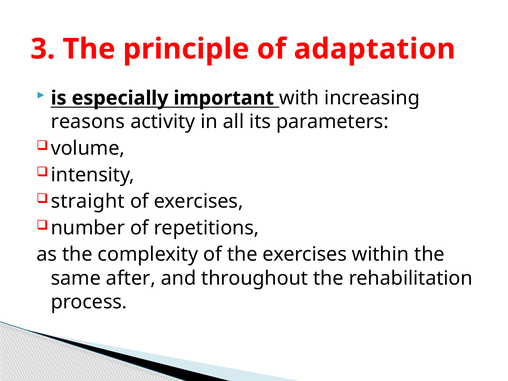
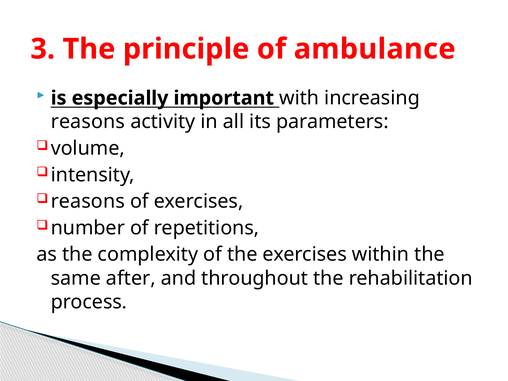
adaptation: adaptation -> ambulance
straight at (88, 201): straight -> reasons
